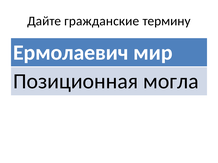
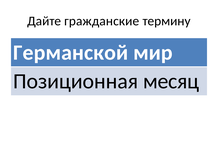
Ермолаевич: Ермолаевич -> Германской
могла: могла -> месяц
